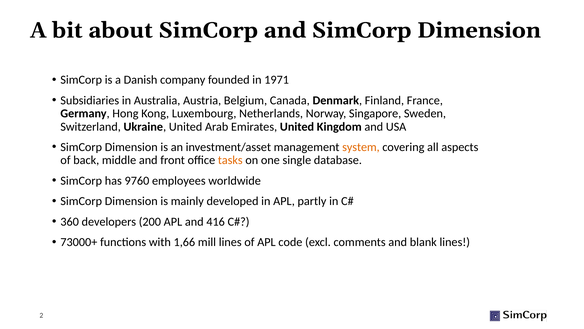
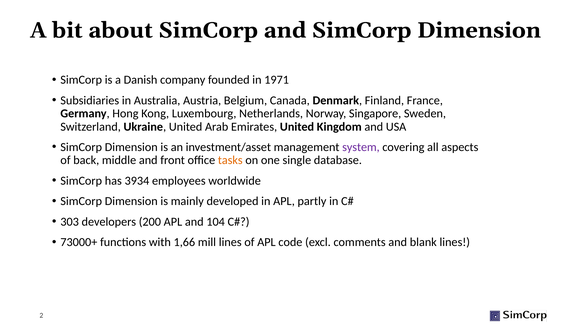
system colour: orange -> purple
9760: 9760 -> 3934
360: 360 -> 303
416: 416 -> 104
